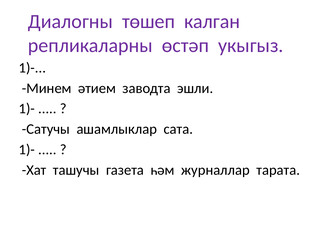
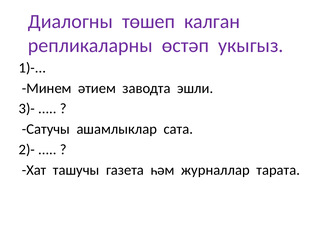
1)- at (27, 109): 1)- -> 3)-
1)- at (27, 150): 1)- -> 2)-
